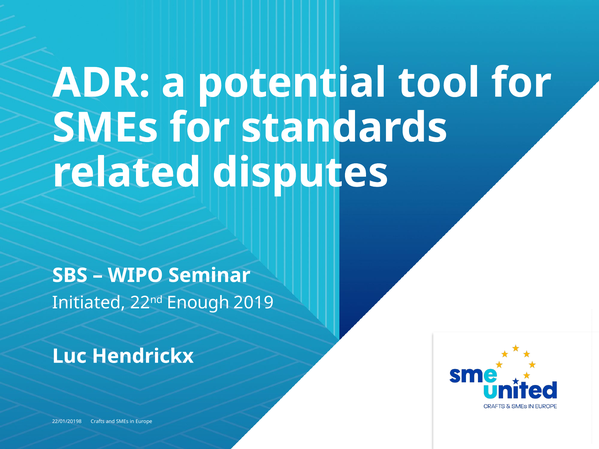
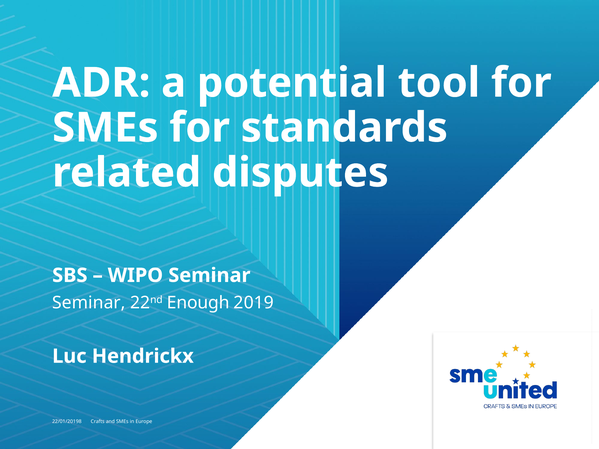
Initiated at (89, 303): Initiated -> Seminar
